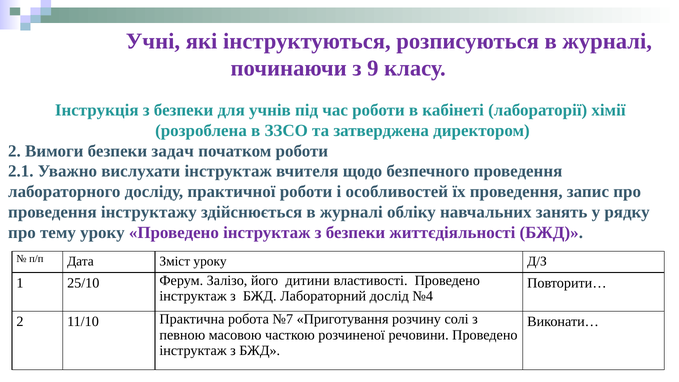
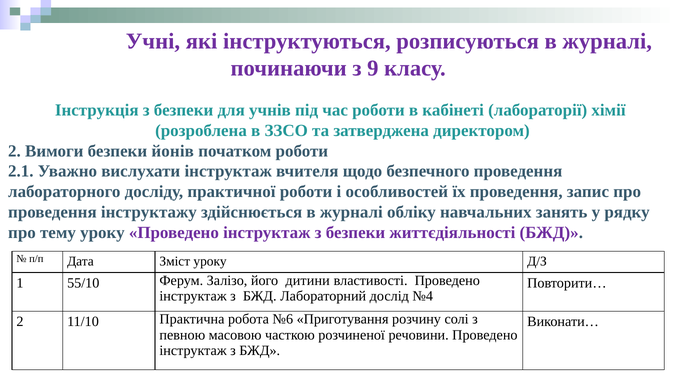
задач: задач -> йонів
25/10: 25/10 -> 55/10
№7: №7 -> №6
